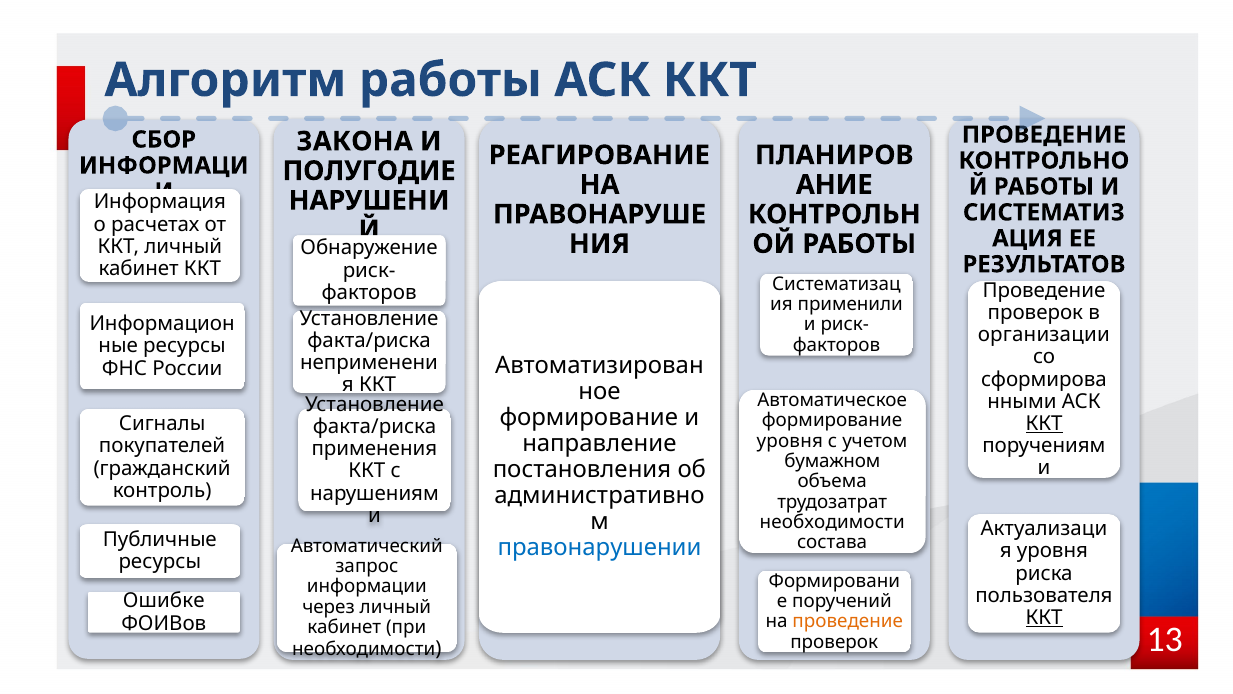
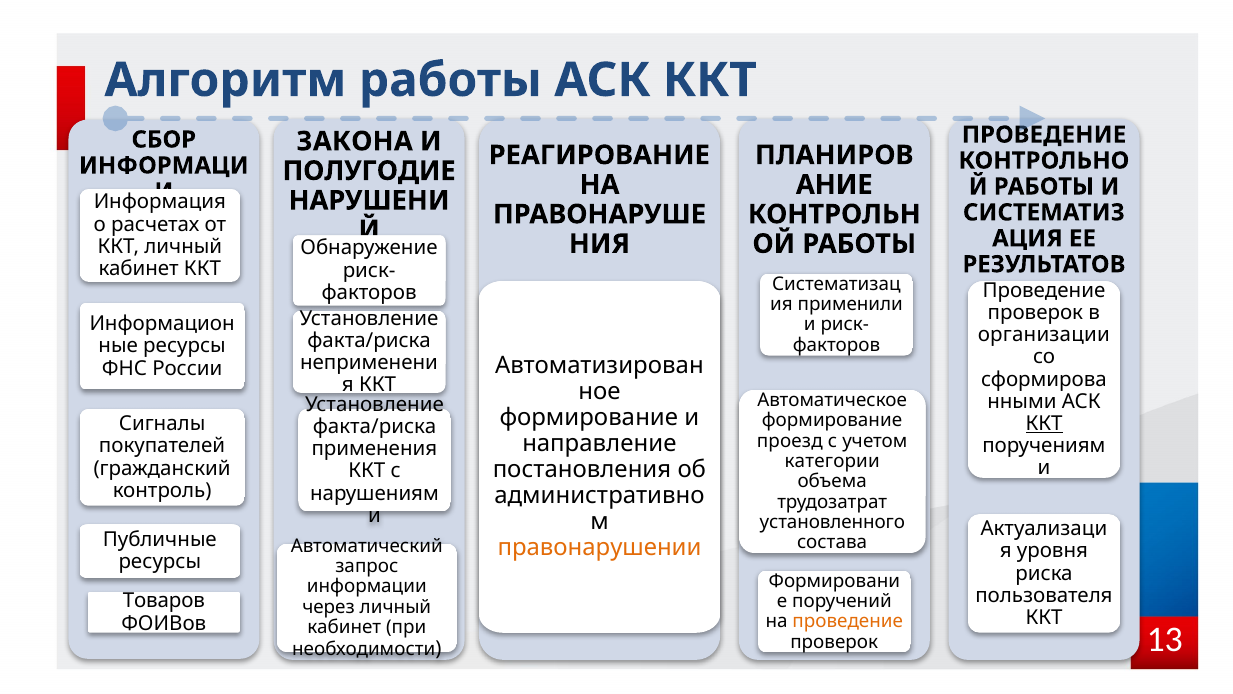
уровня at (790, 441): уровня -> проезд
бумажном: бумажном -> категории
необходимости at (832, 522): необходимости -> установленного
правонарушении colour: blue -> orange
Ошибке: Ошибке -> Товаров
ККТ at (1044, 617) underline: present -> none
